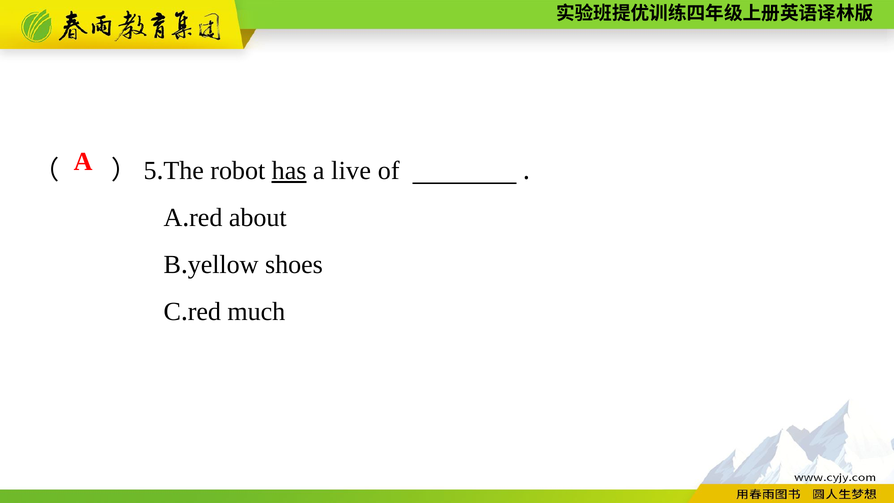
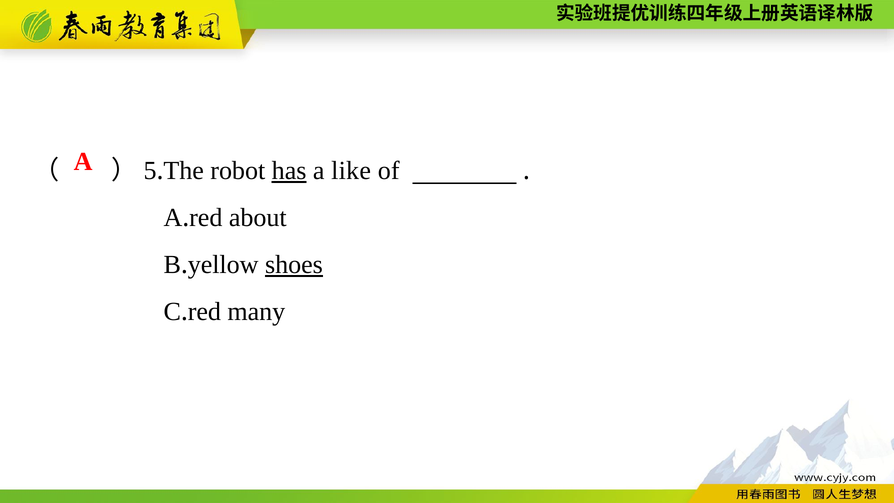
live: live -> like
shoes underline: none -> present
much: much -> many
